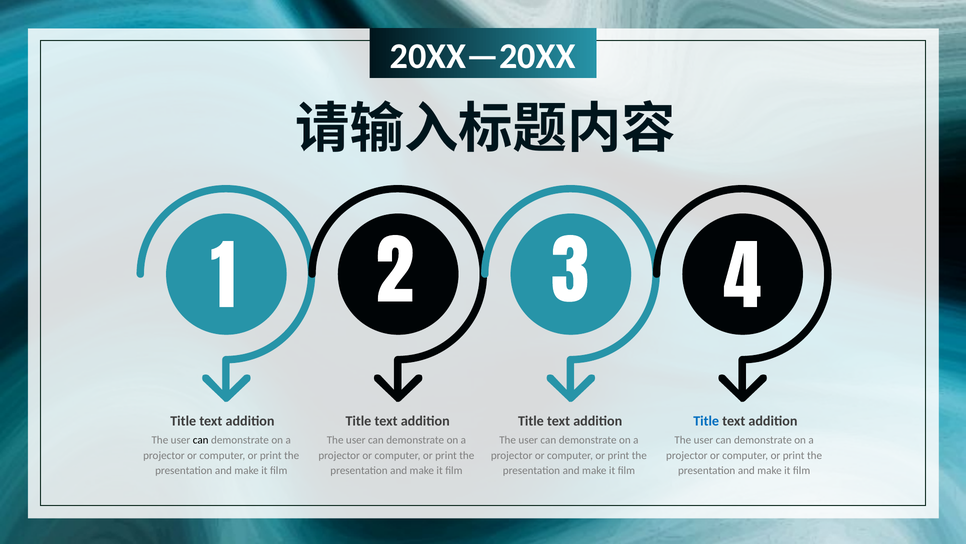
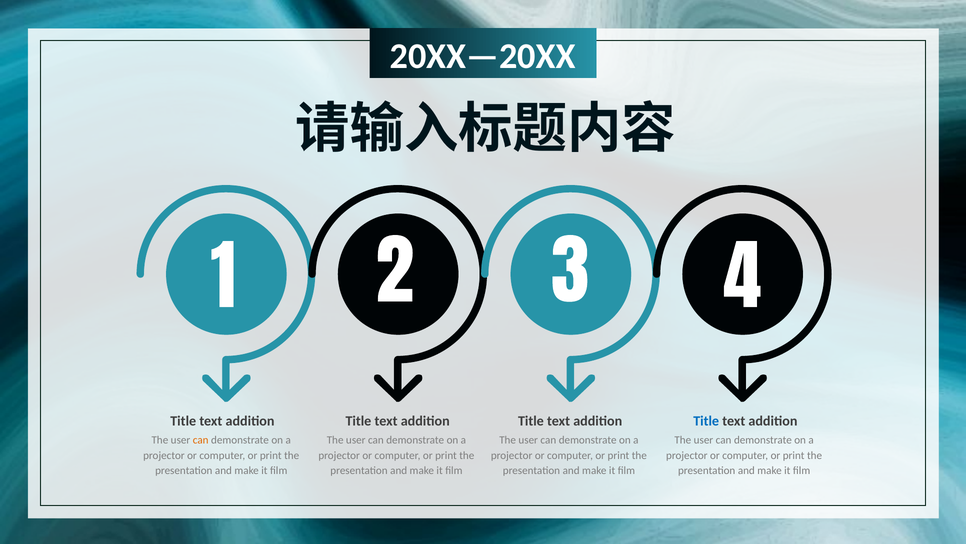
can at (201, 440) colour: black -> orange
